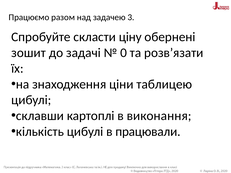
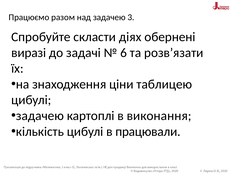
ціну: ціну -> діях
зошит: зошит -> виразі
0: 0 -> 6
склавши at (40, 116): склавши -> задачею
